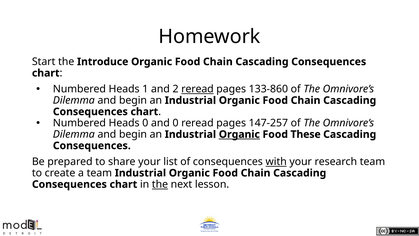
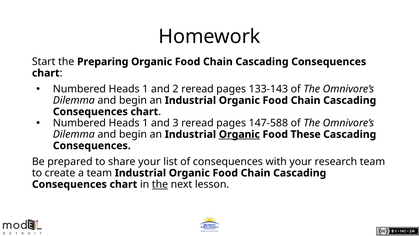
Introduce: Introduce -> Preparing
reread at (197, 89) underline: present -> none
133-860: 133-860 -> 133-143
0 at (145, 123): 0 -> 1
and 0: 0 -> 3
147-257: 147-257 -> 147-588
with underline: present -> none
